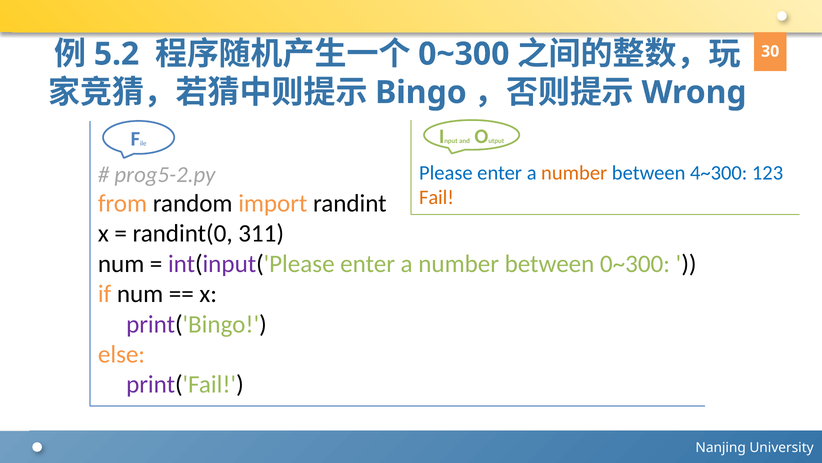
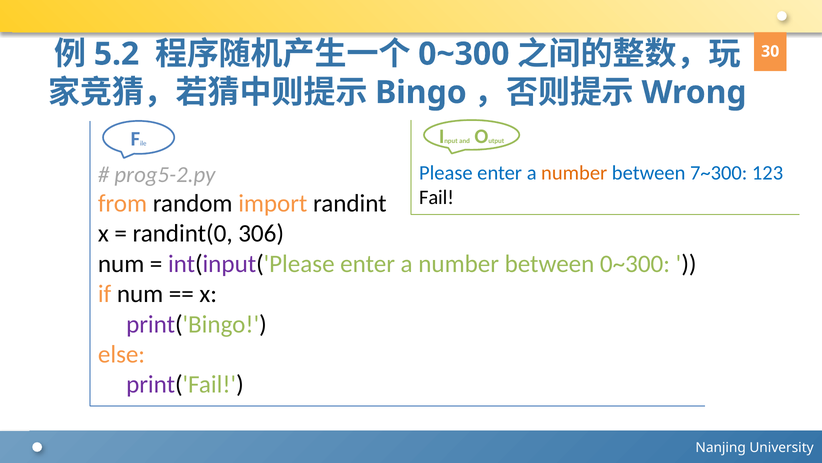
4~300: 4~300 -> 7~300
Fail colour: orange -> black
311: 311 -> 306
